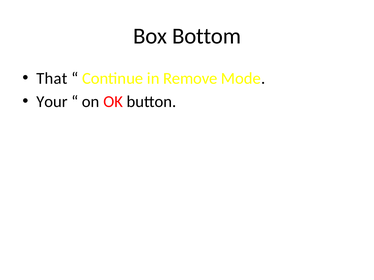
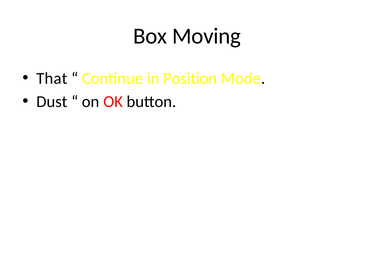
Bottom: Bottom -> Moving
Remove: Remove -> Position
Your: Your -> Dust
